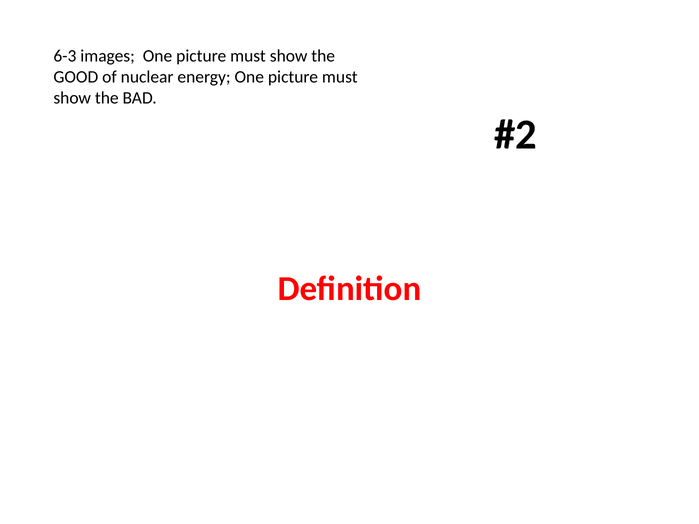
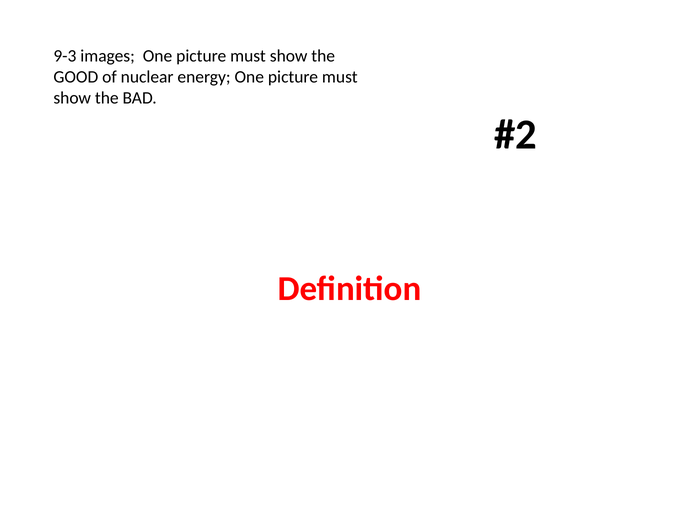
6-3: 6-3 -> 9-3
